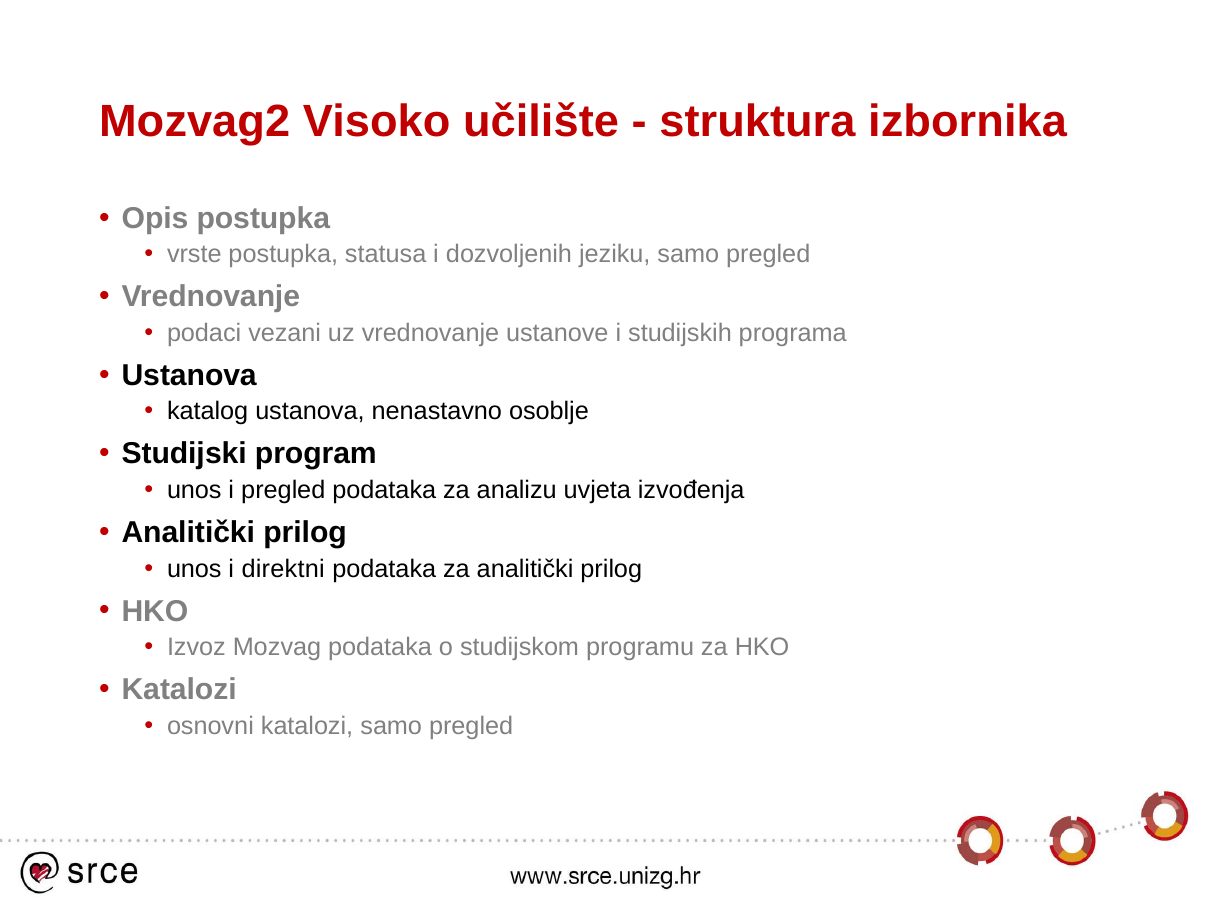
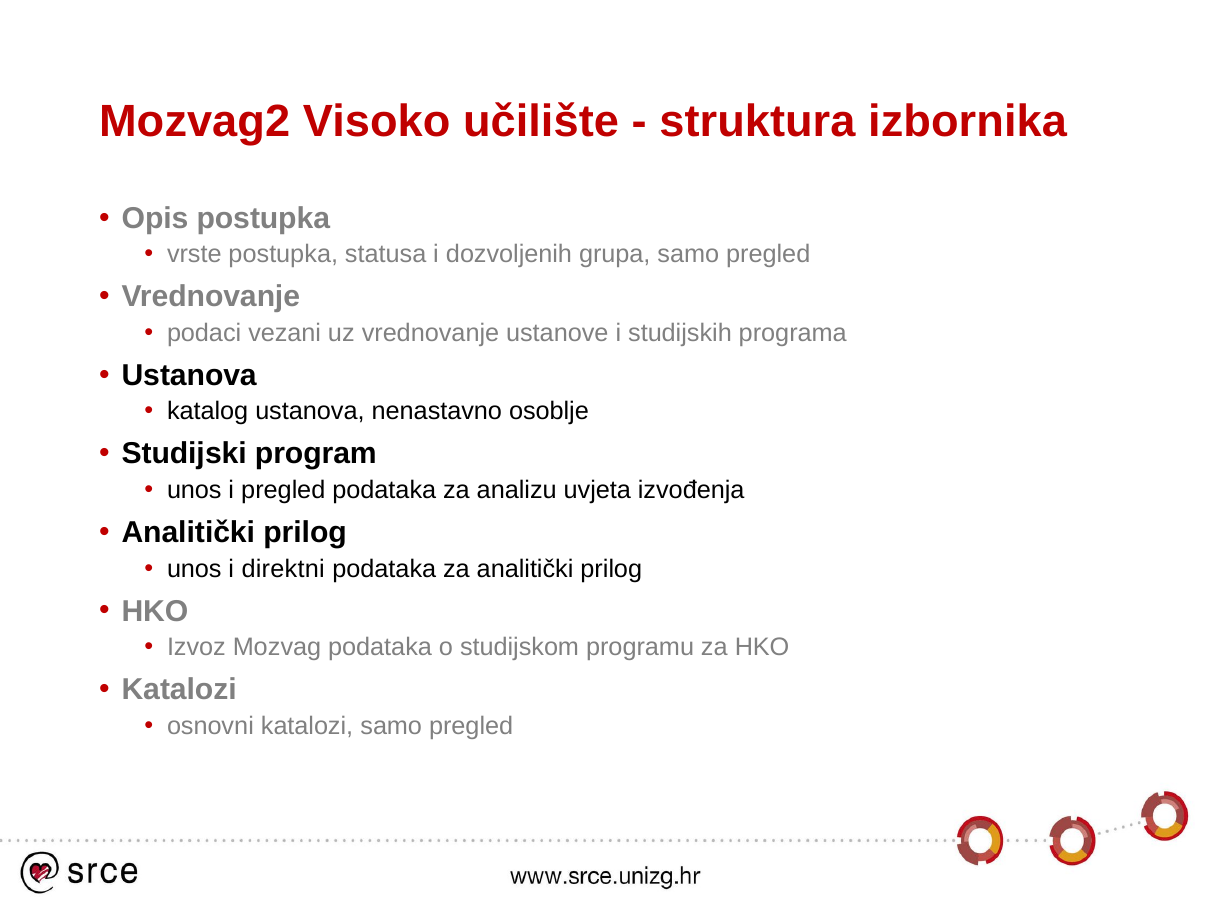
jeziku: jeziku -> grupa
